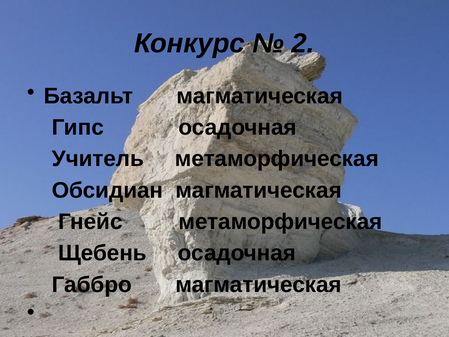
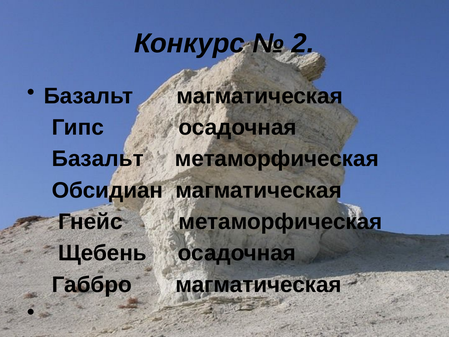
Учитель at (98, 159): Учитель -> Базальт
